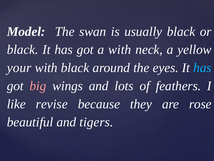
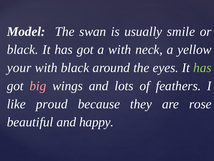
usually black: black -> smile
has at (202, 68) colour: light blue -> light green
revise: revise -> proud
tigers: tigers -> happy
